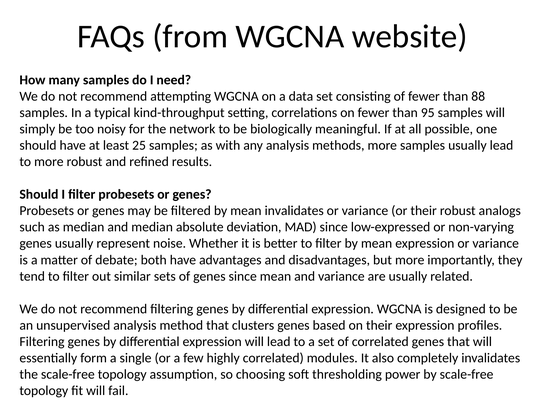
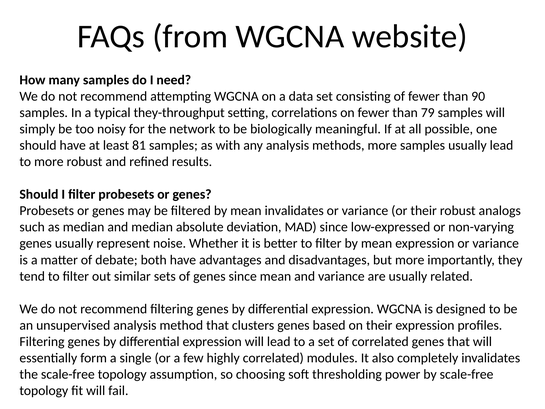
88: 88 -> 90
kind-throughput: kind-throughput -> they-throughput
95: 95 -> 79
25: 25 -> 81
